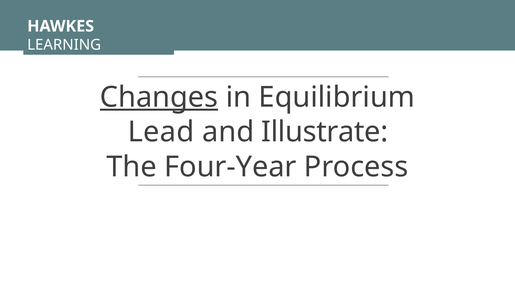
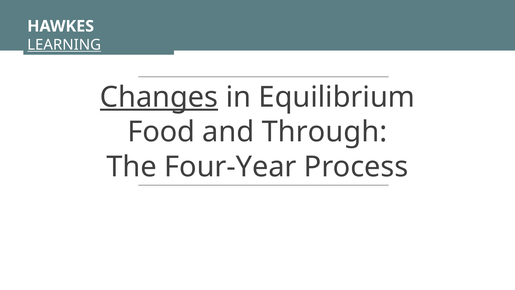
LEARNING underline: none -> present
Lead: Lead -> Food
Illustrate: Illustrate -> Through
